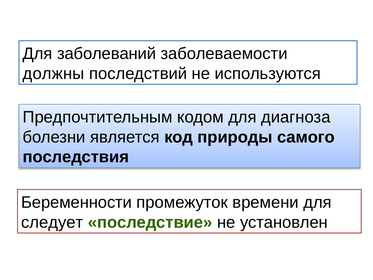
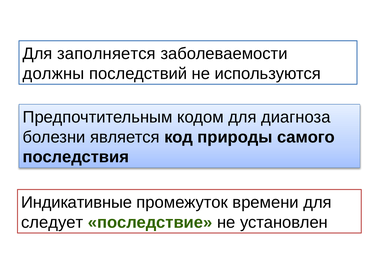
заболеваний: заболеваний -> заполняется
Беременности: Беременности -> Индикативные
